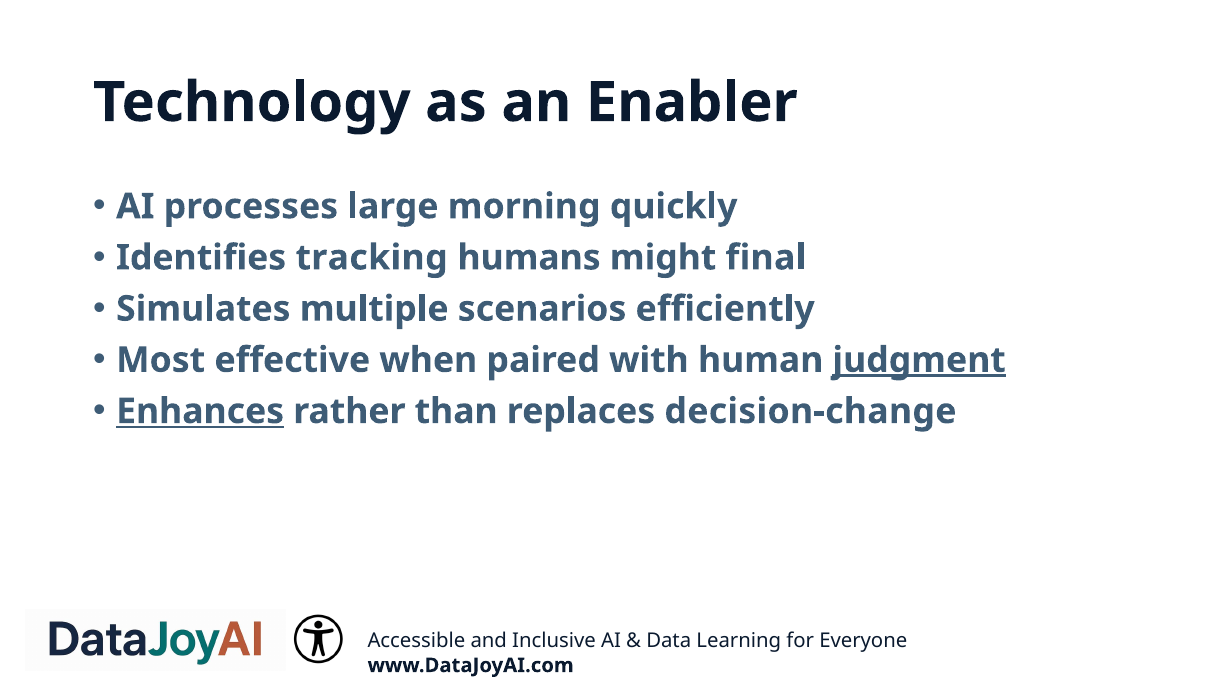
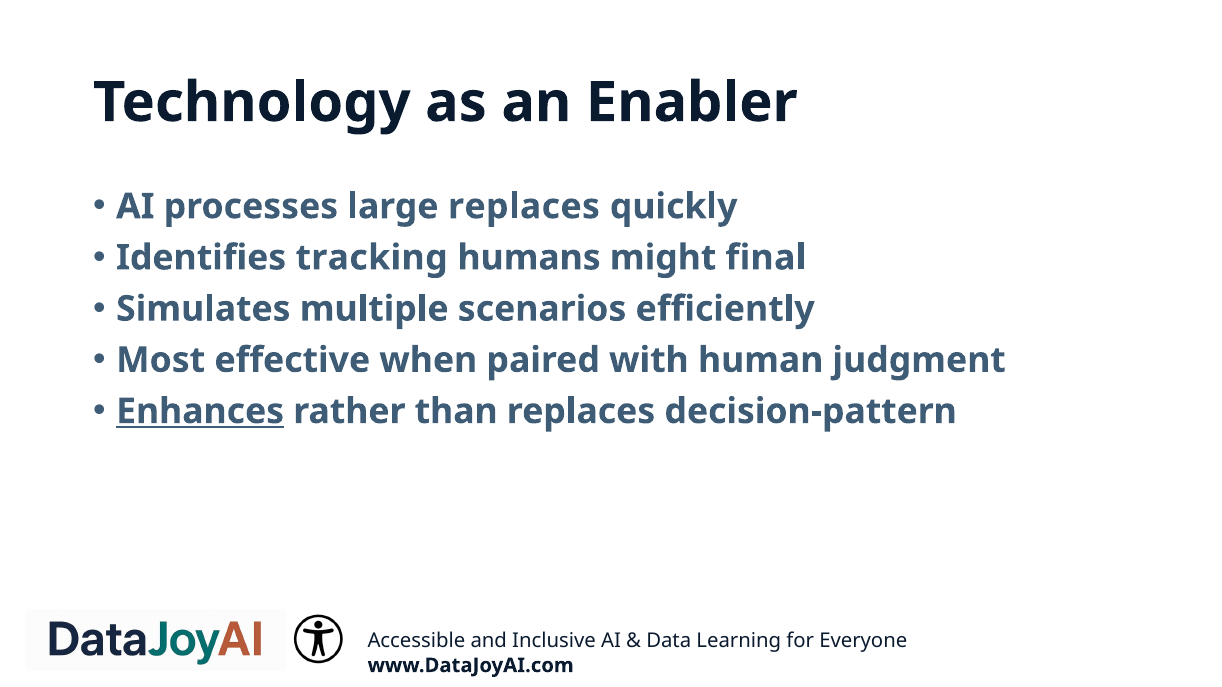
large morning: morning -> replaces
judgment underline: present -> none
decision-change: decision-change -> decision-pattern
